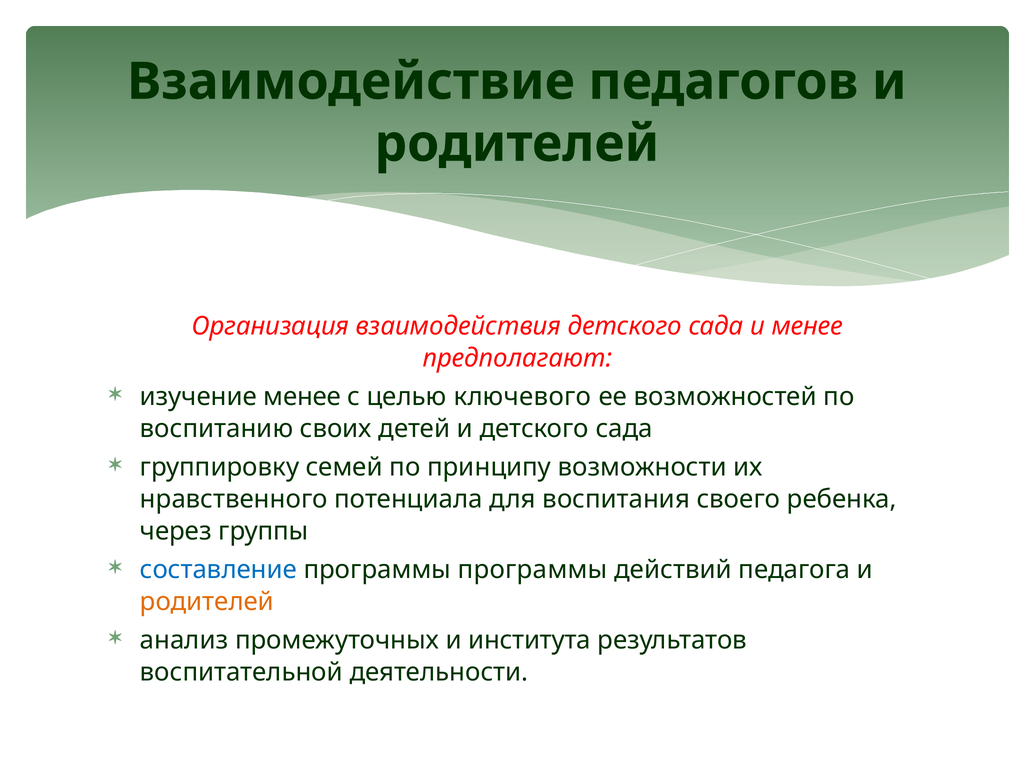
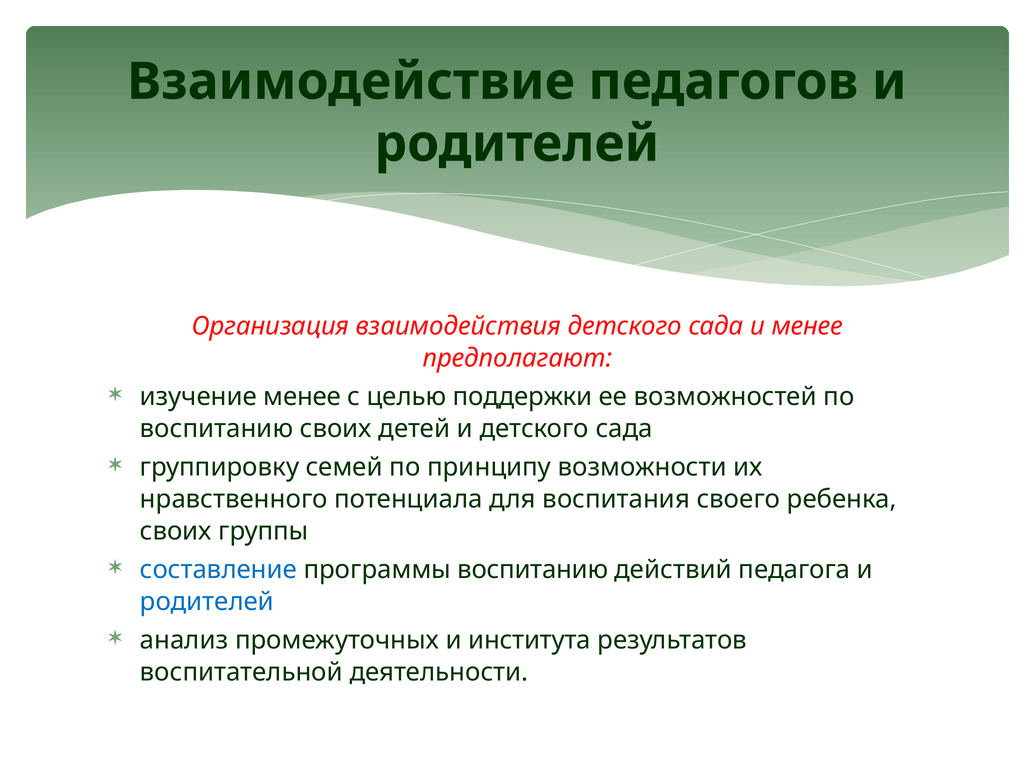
ключевого: ключевого -> поддержки
через at (176, 531): через -> своих
программы программы: программы -> воспитанию
родителей at (207, 601) colour: orange -> blue
